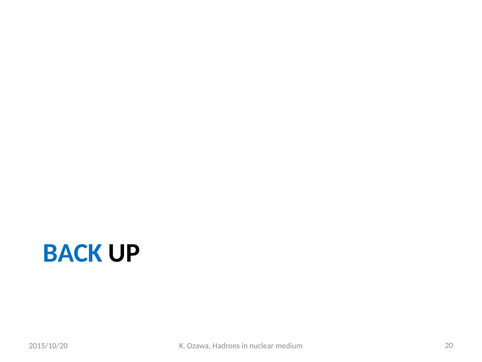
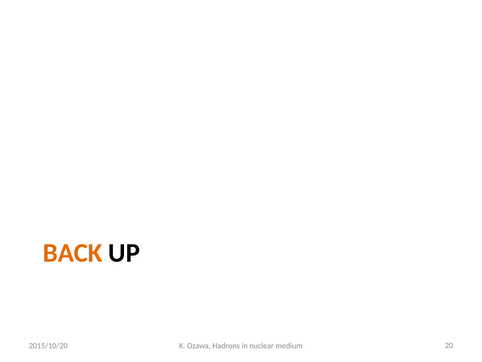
BACK colour: blue -> orange
